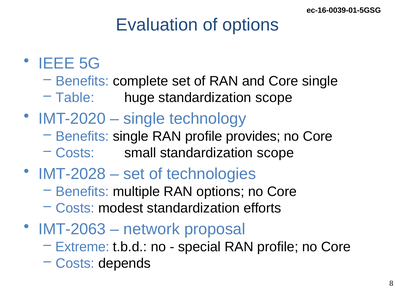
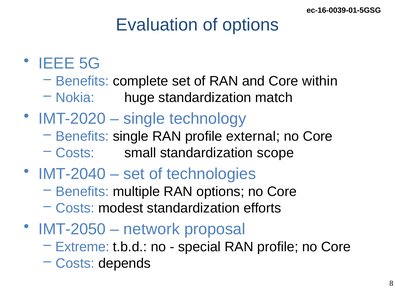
Core single: single -> within
Table: Table -> Nokia
huge standardization scope: scope -> match
provides: provides -> external
IMT-2028: IMT-2028 -> IMT-2040
IMT-2063: IMT-2063 -> IMT-2050
